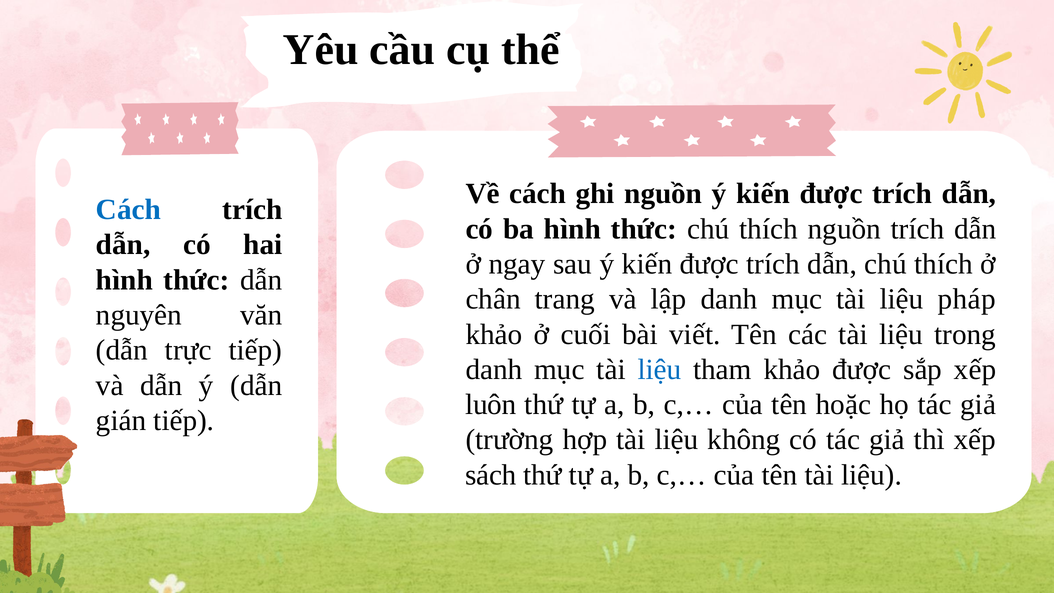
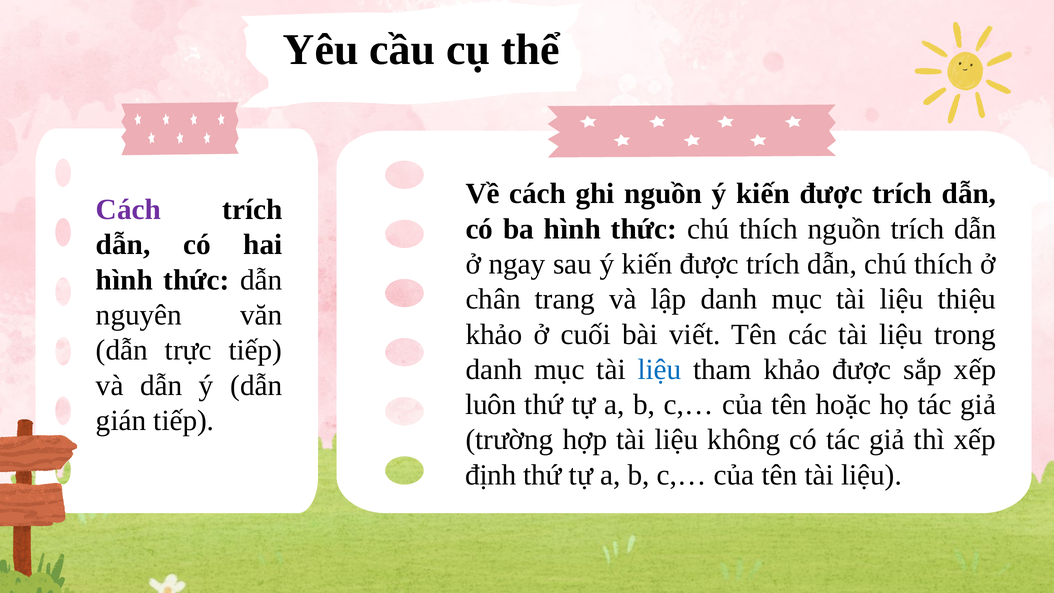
Cách at (128, 210) colour: blue -> purple
pháp: pháp -> thiệu
sách: sách -> định
